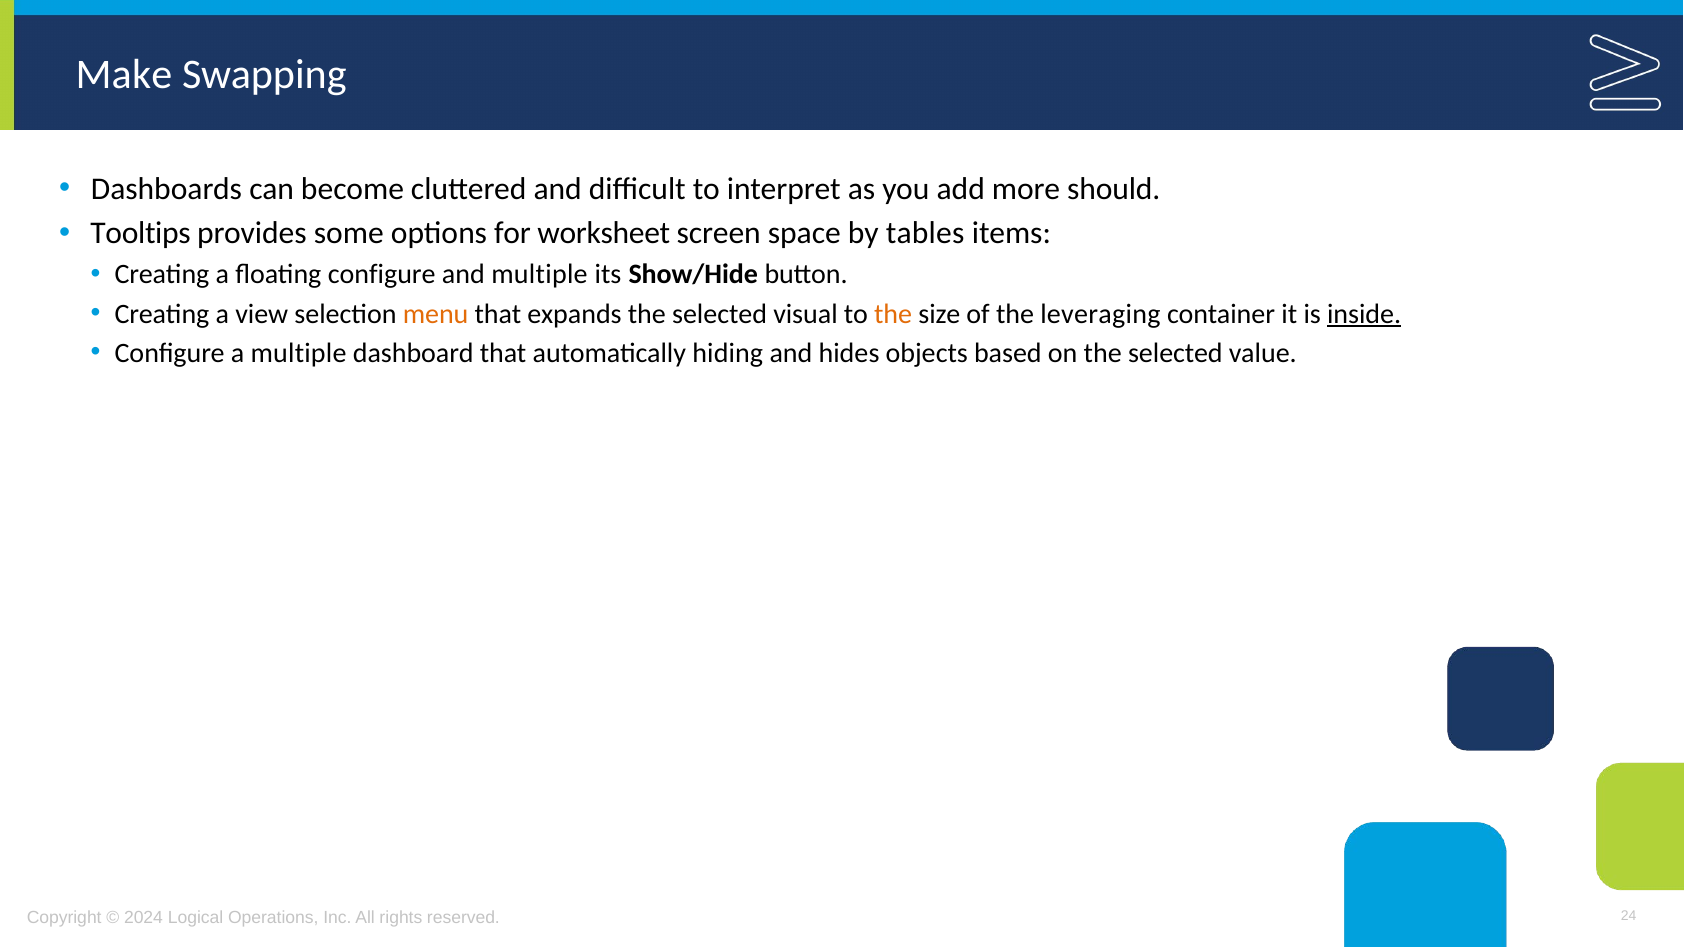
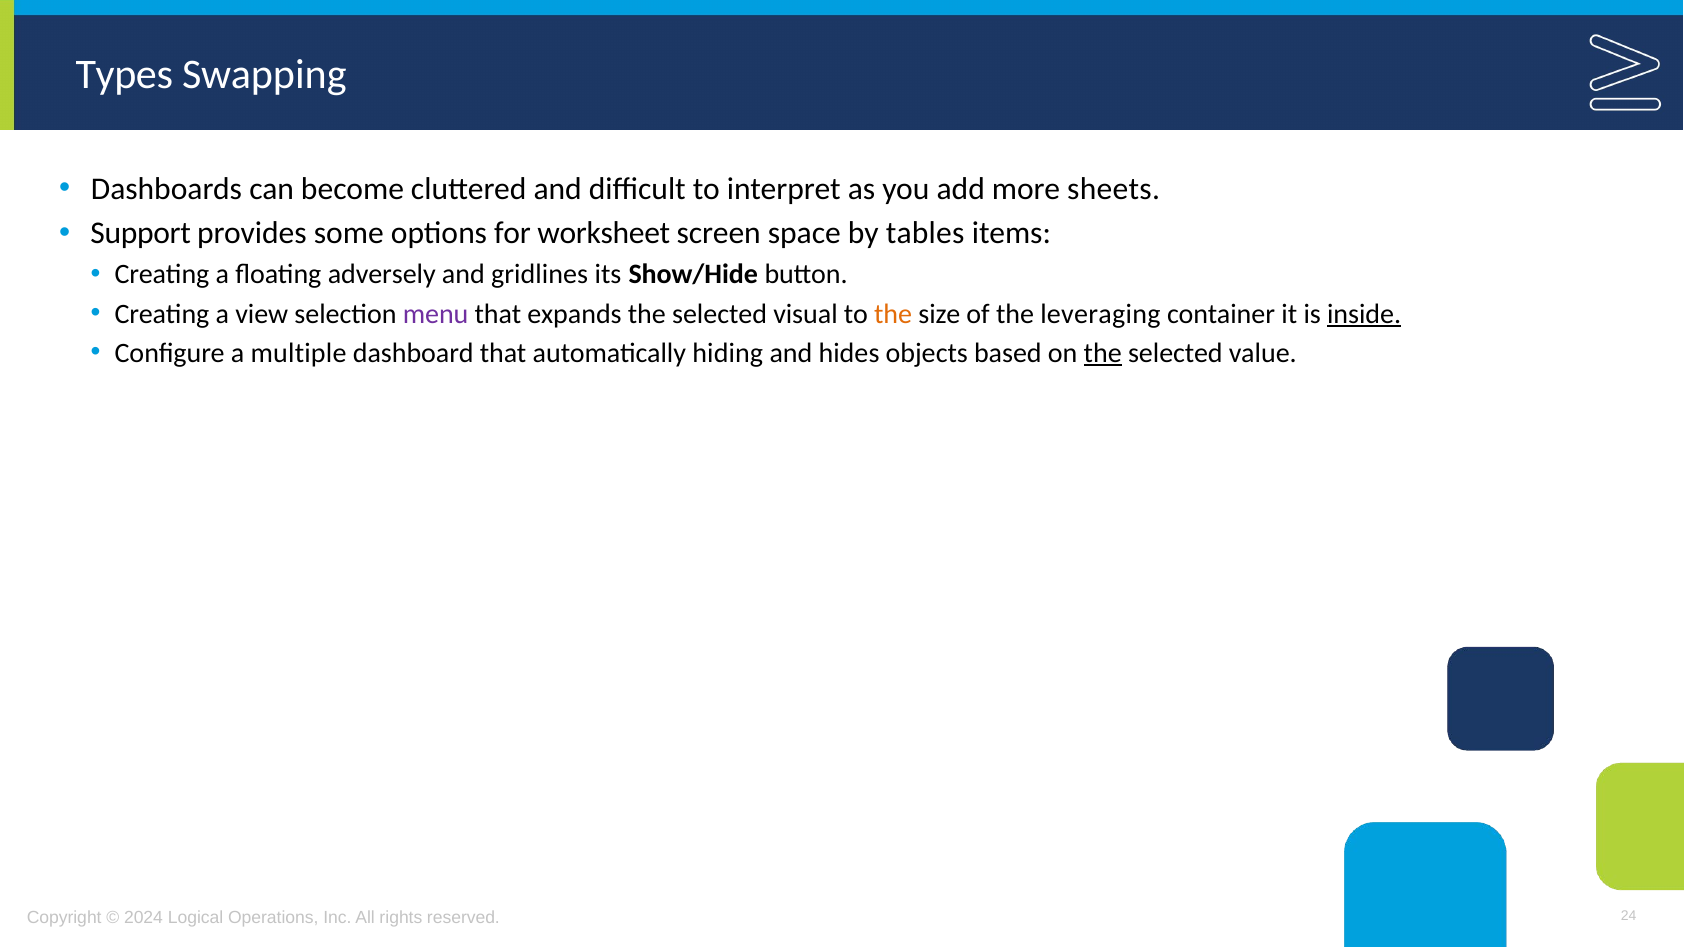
Make: Make -> Types
should: should -> sheets
Tooltips: Tooltips -> Support
floating configure: configure -> adversely
and multiple: multiple -> gridlines
menu colour: orange -> purple
the at (1103, 353) underline: none -> present
